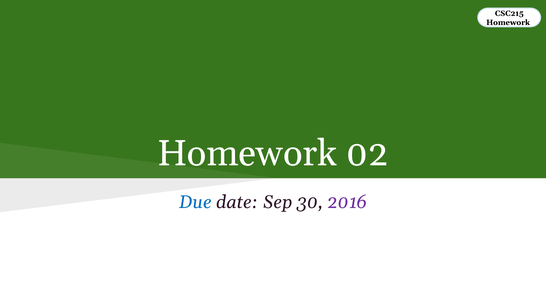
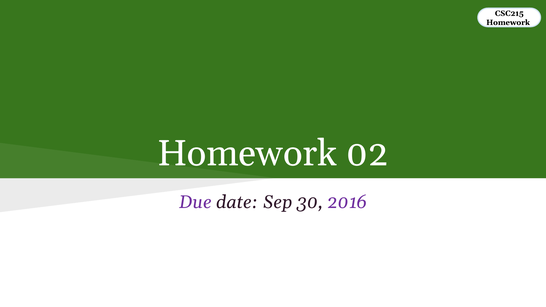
Due colour: blue -> purple
